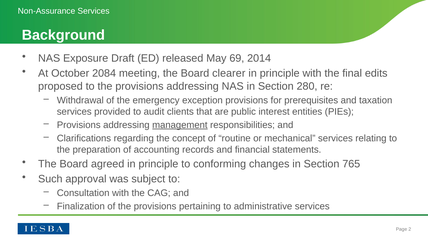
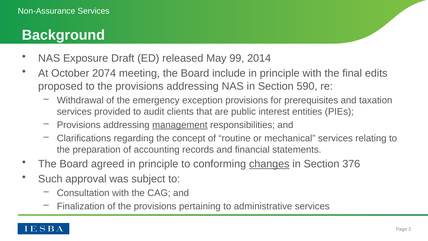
69: 69 -> 99
2084: 2084 -> 2074
clearer: clearer -> include
280: 280 -> 590
changes underline: none -> present
765: 765 -> 376
